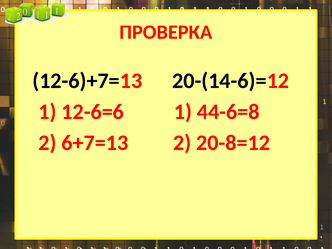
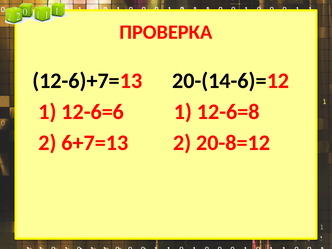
44-6=8: 44-6=8 -> 12-6=8
